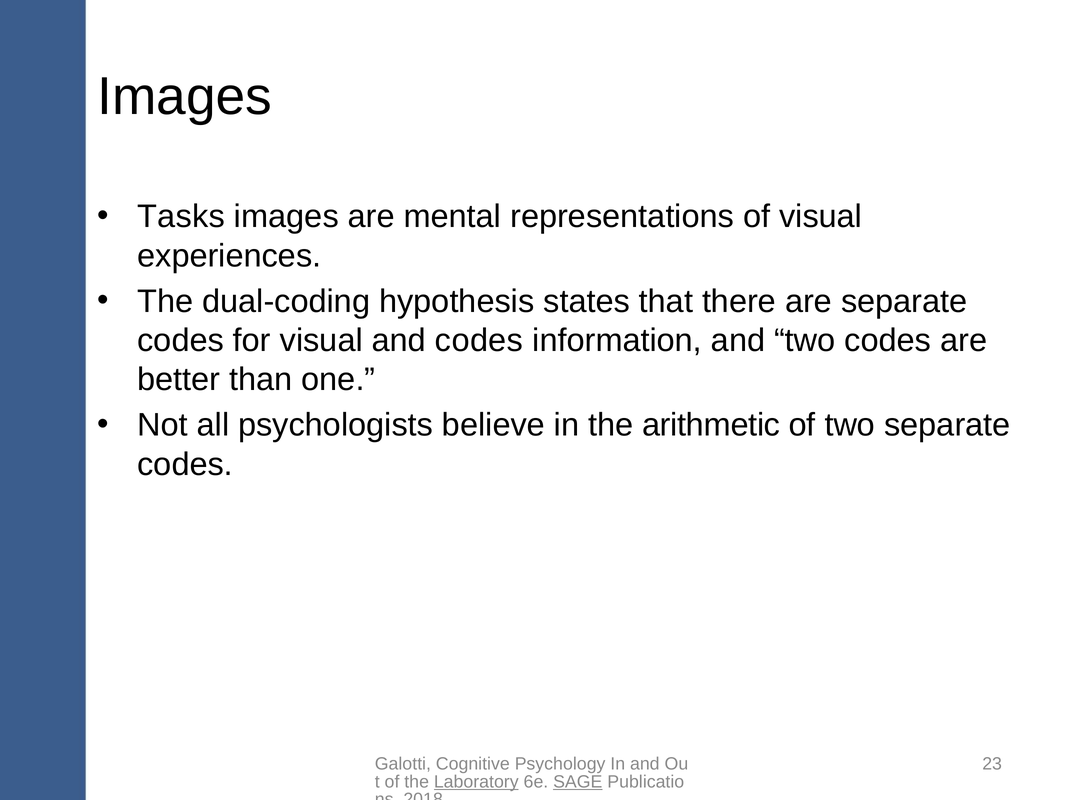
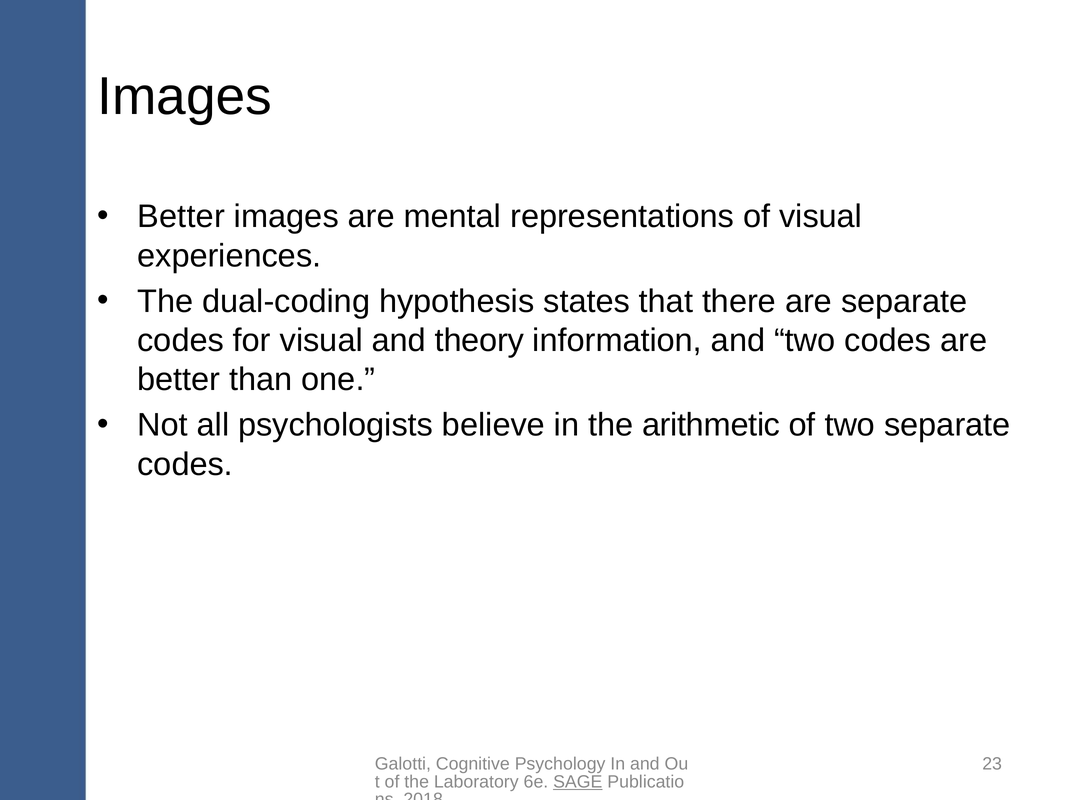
Tasks at (181, 217): Tasks -> Better
and codes: codes -> theory
Laboratory underline: present -> none
